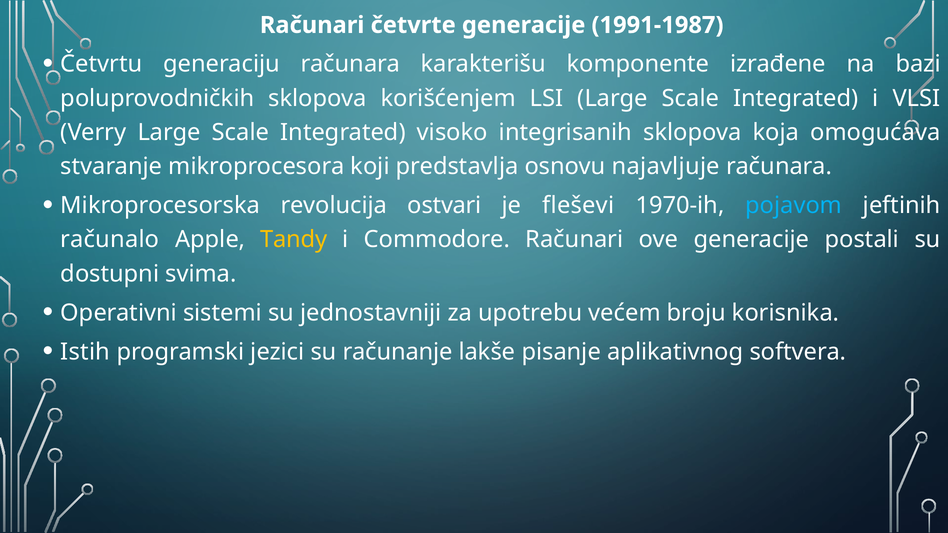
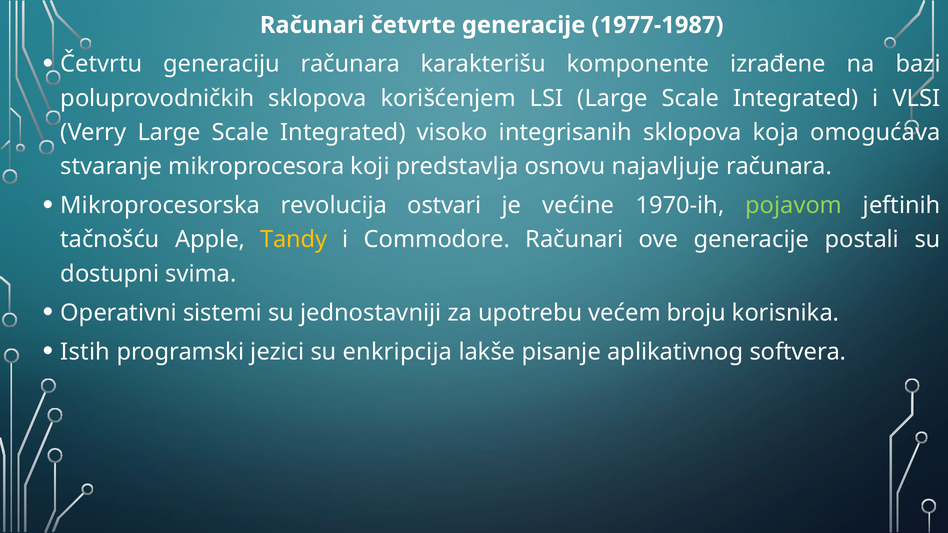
1991-1987: 1991-1987 -> 1977-1987
fleševi: fleševi -> većine
pojavom colour: light blue -> light green
računalo: računalo -> tačnošću
računanje: računanje -> enkripcija
